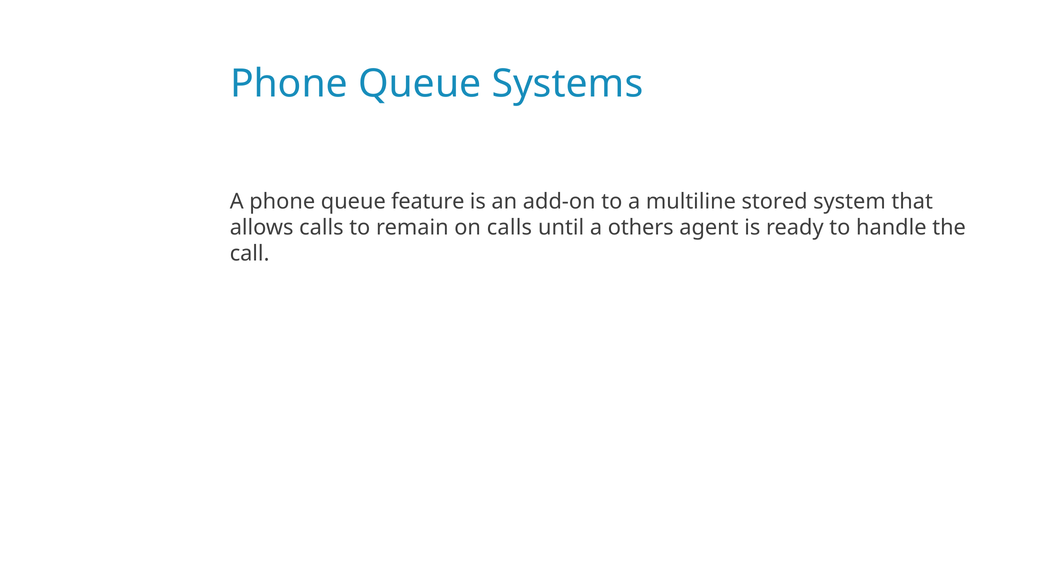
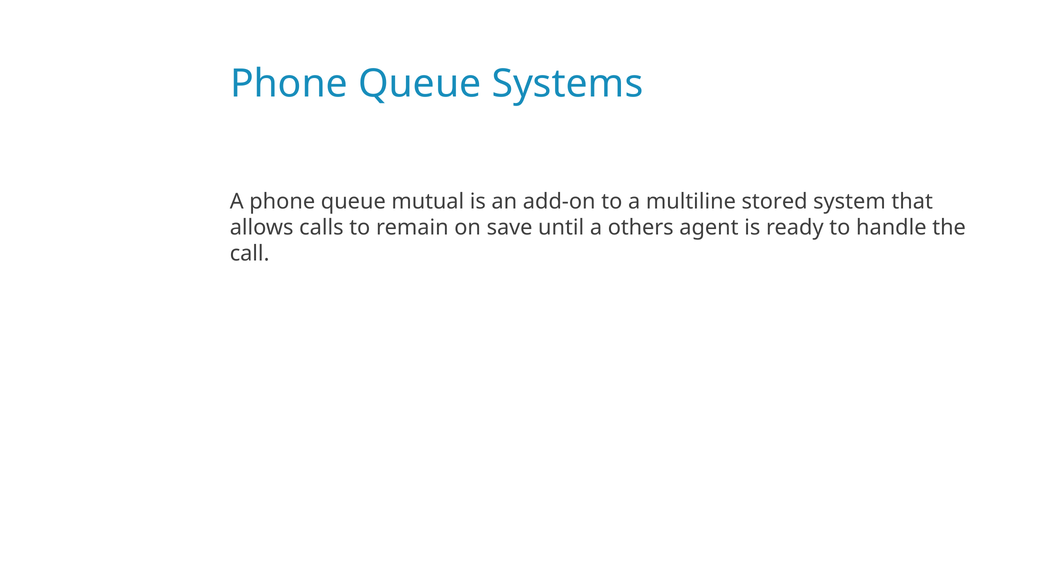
feature: feature -> mutual
on calls: calls -> save
